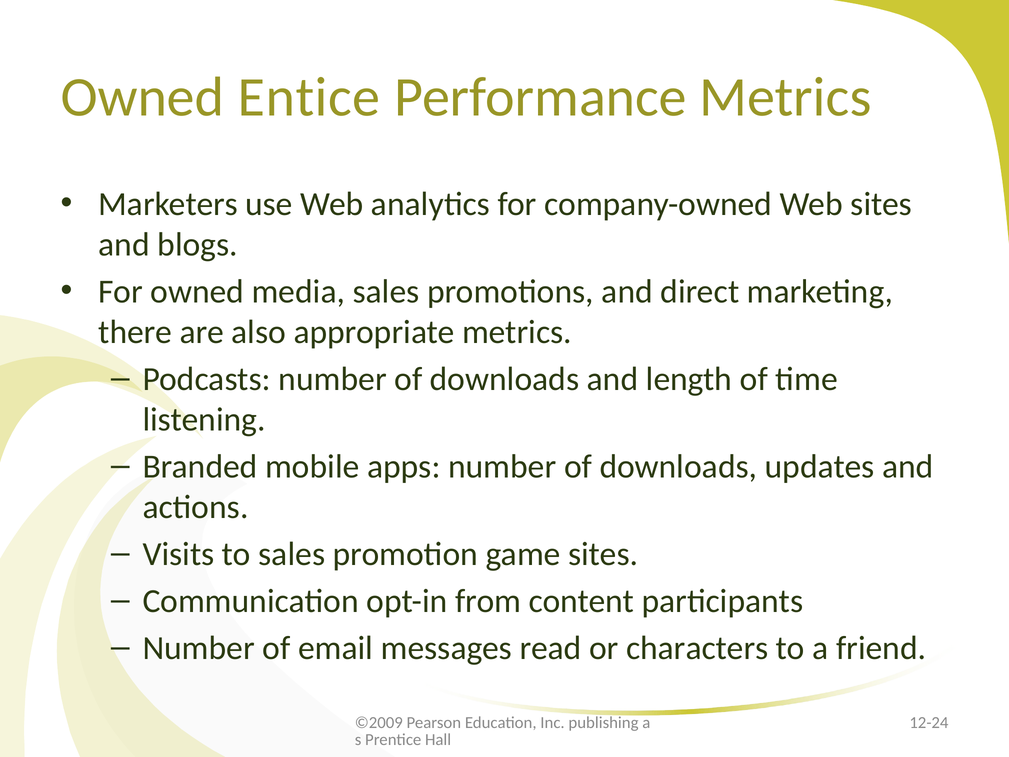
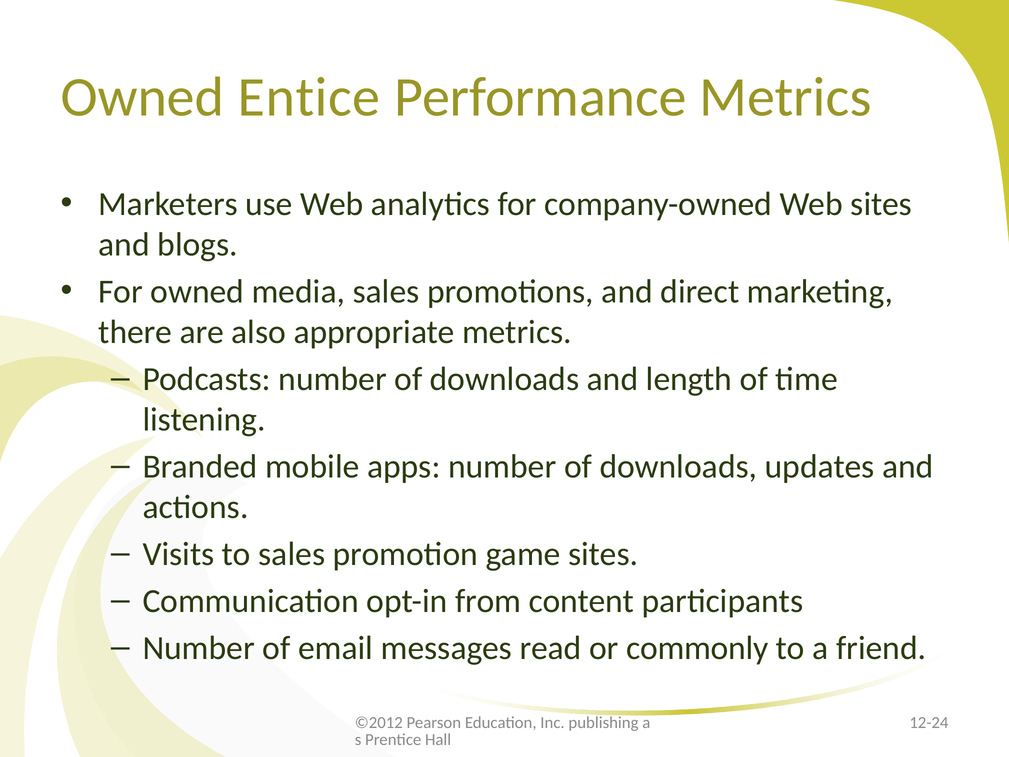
characters: characters -> commonly
©2009: ©2009 -> ©2012
